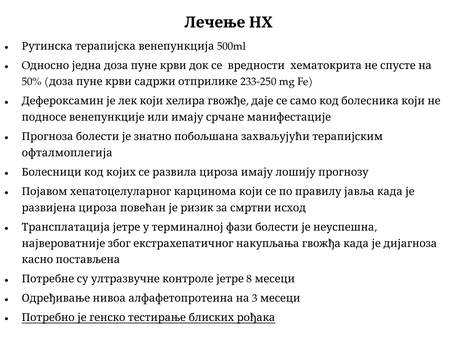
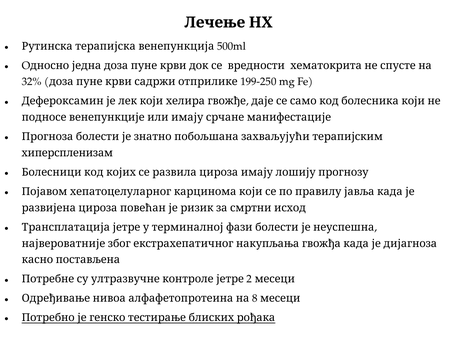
50%: 50% -> 32%
233-250: 233-250 -> 199-250
офталмоплегија: офталмоплегија -> хиперспленизам
8: 8 -> 2
3: 3 -> 8
